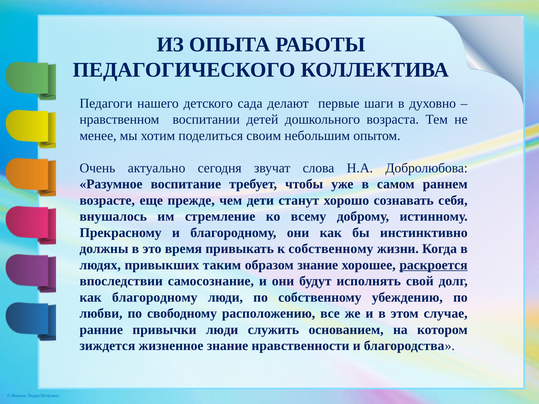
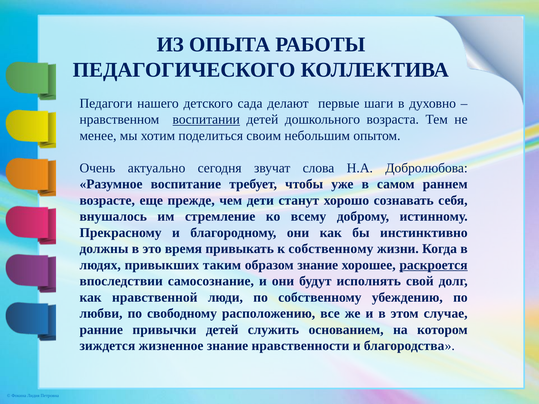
воспитании underline: none -> present
как благородному: благородному -> нравственной
привычки люди: люди -> детей
